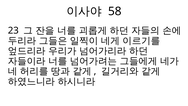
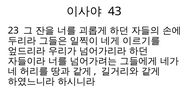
58: 58 -> 43
